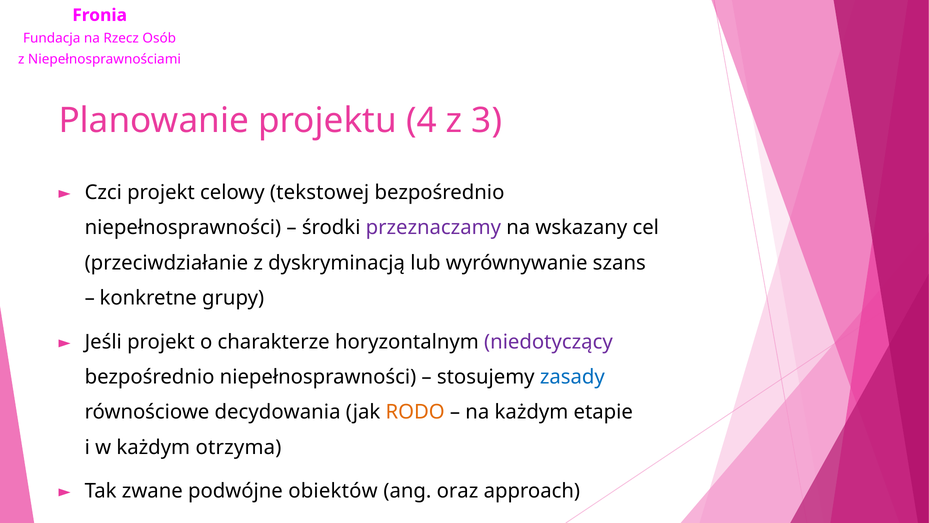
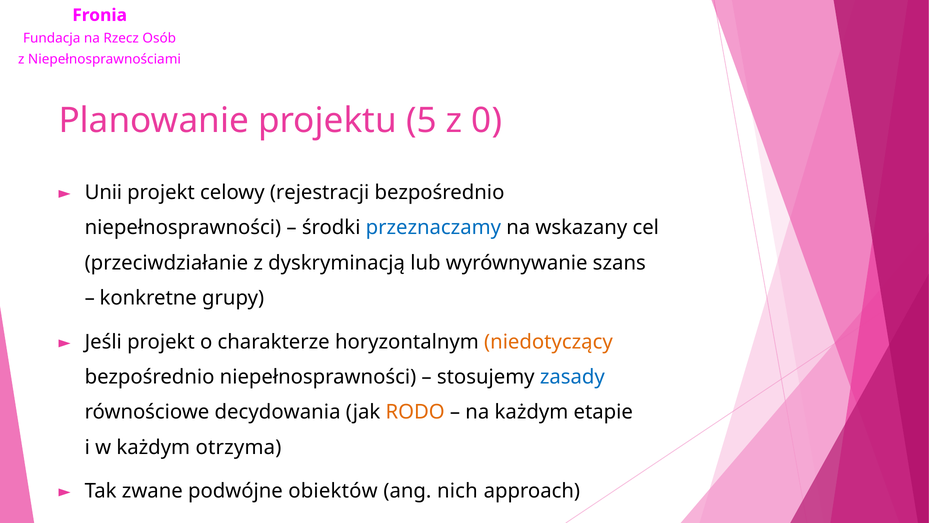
4: 4 -> 5
3: 3 -> 0
Czci: Czci -> Unii
tekstowej: tekstowej -> rejestracji
przeznaczamy colour: purple -> blue
niedotyczący colour: purple -> orange
oraz: oraz -> nich
